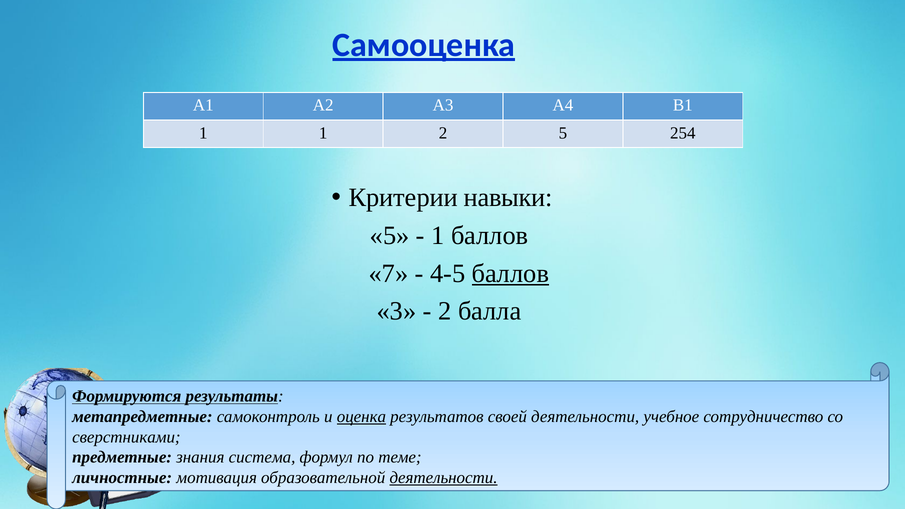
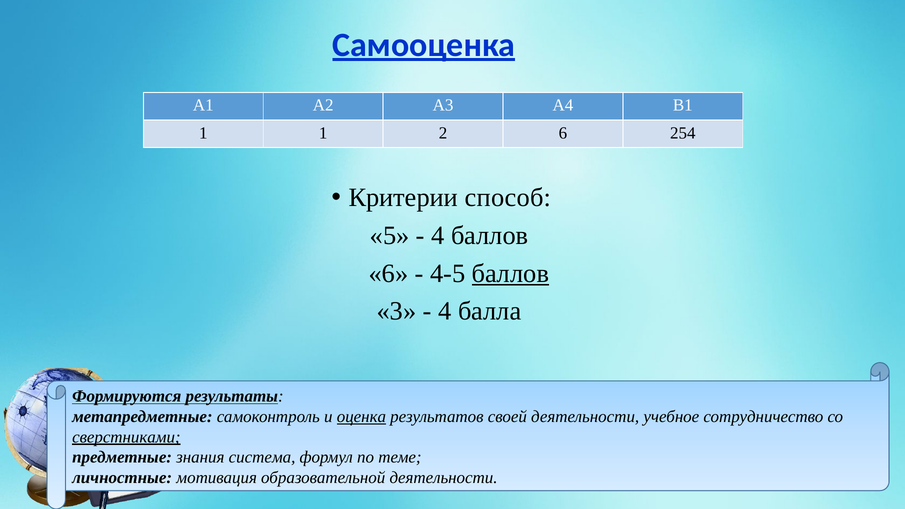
2 5: 5 -> 6
навыки: навыки -> способ
1 at (438, 236): 1 -> 4
7 at (389, 273): 7 -> 6
2 at (445, 311): 2 -> 4
сверстниками underline: none -> present
деятельности at (444, 478) underline: present -> none
